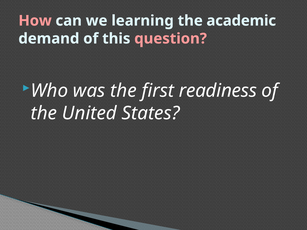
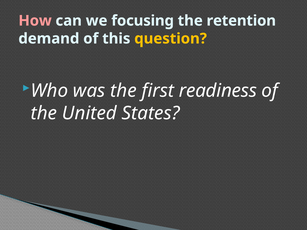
learning: learning -> focusing
academic: academic -> retention
question colour: pink -> yellow
